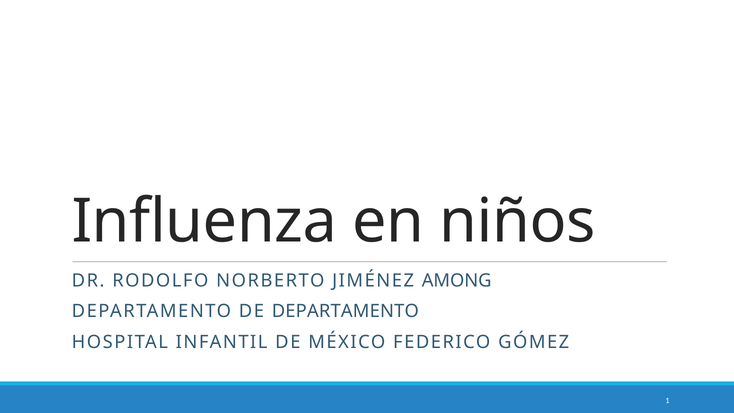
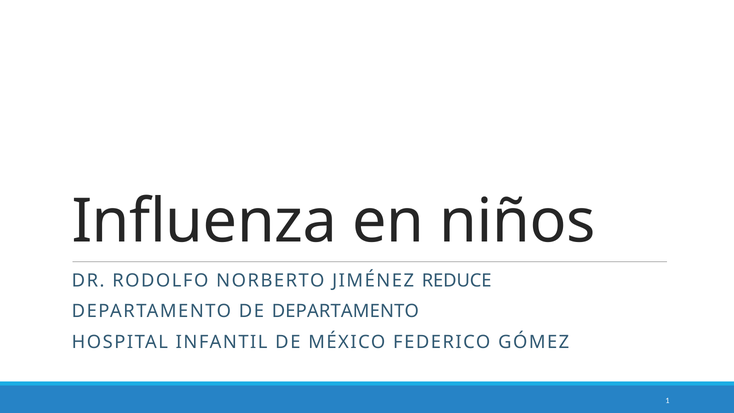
AMONG: AMONG -> REDUCE
